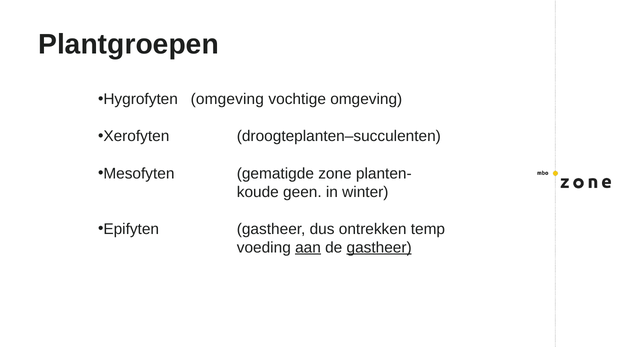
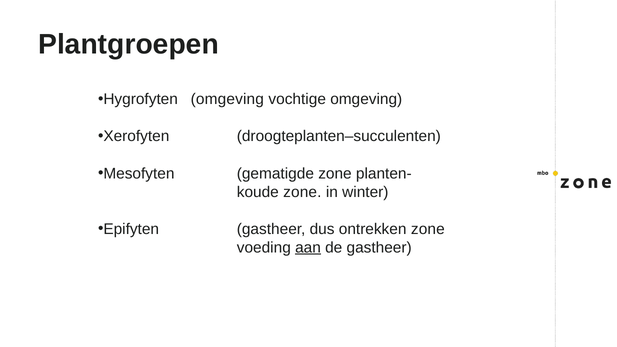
koude geen: geen -> zone
ontrekken temp: temp -> zone
gastheer at (379, 247) underline: present -> none
